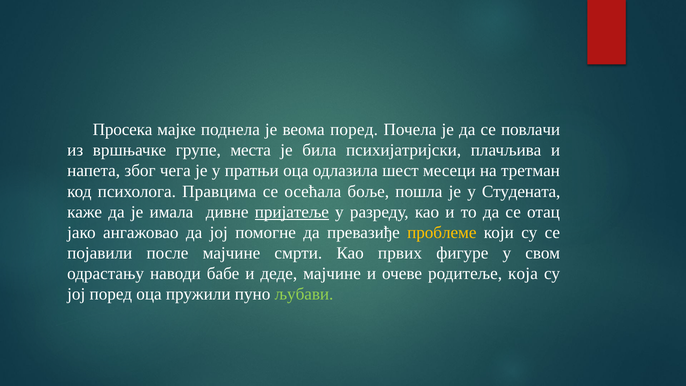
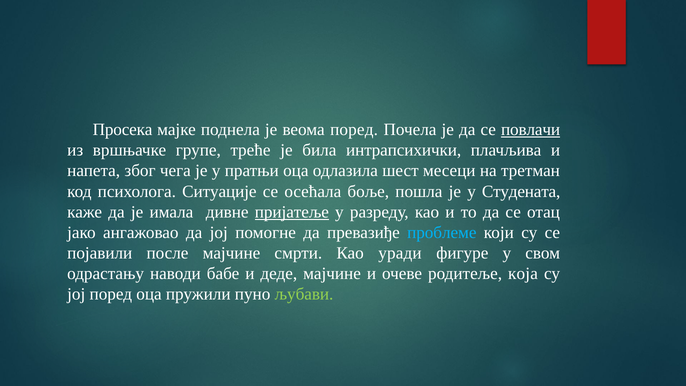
повлачи underline: none -> present
места: места -> треће
психијатријски: психијатријски -> интрапсихички
Правцима: Правцима -> Ситуације
проблеме colour: yellow -> light blue
првих: првих -> уради
